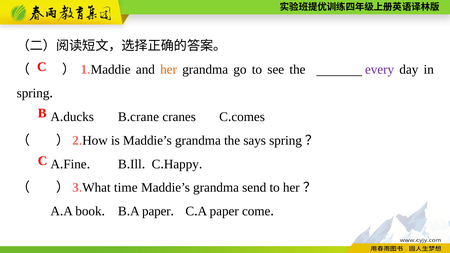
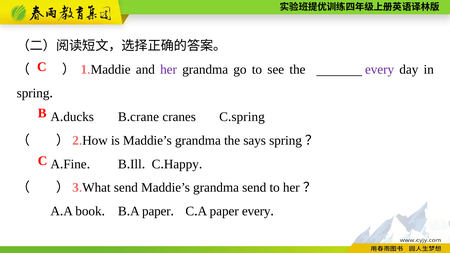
her at (169, 70) colour: orange -> purple
comes at (248, 117): comes -> spring
time at (126, 188): time -> send
paper come: come -> every
